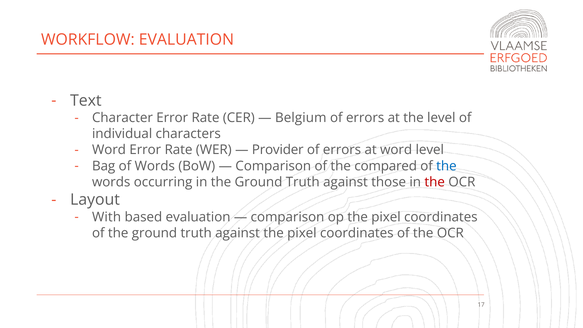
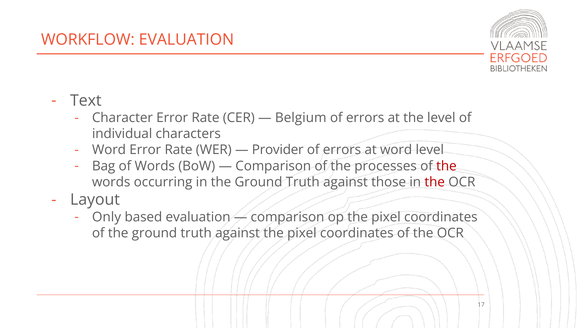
compared: compared -> processes
the at (446, 166) colour: blue -> red
With: With -> Only
